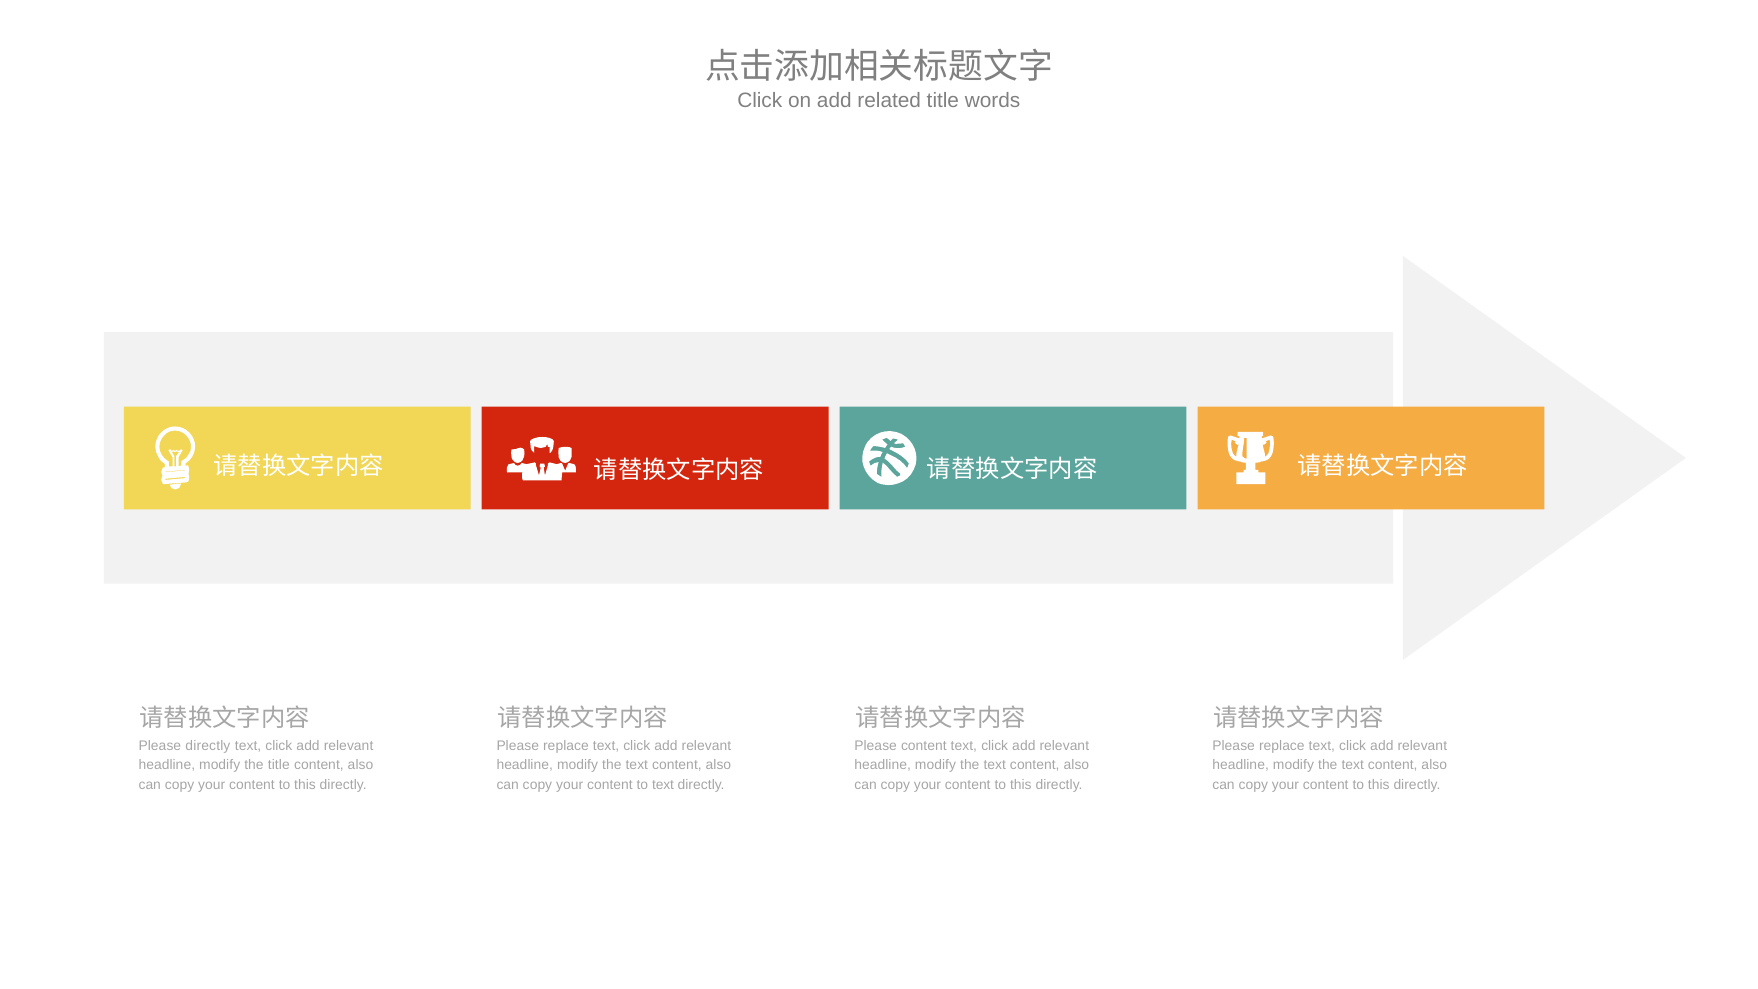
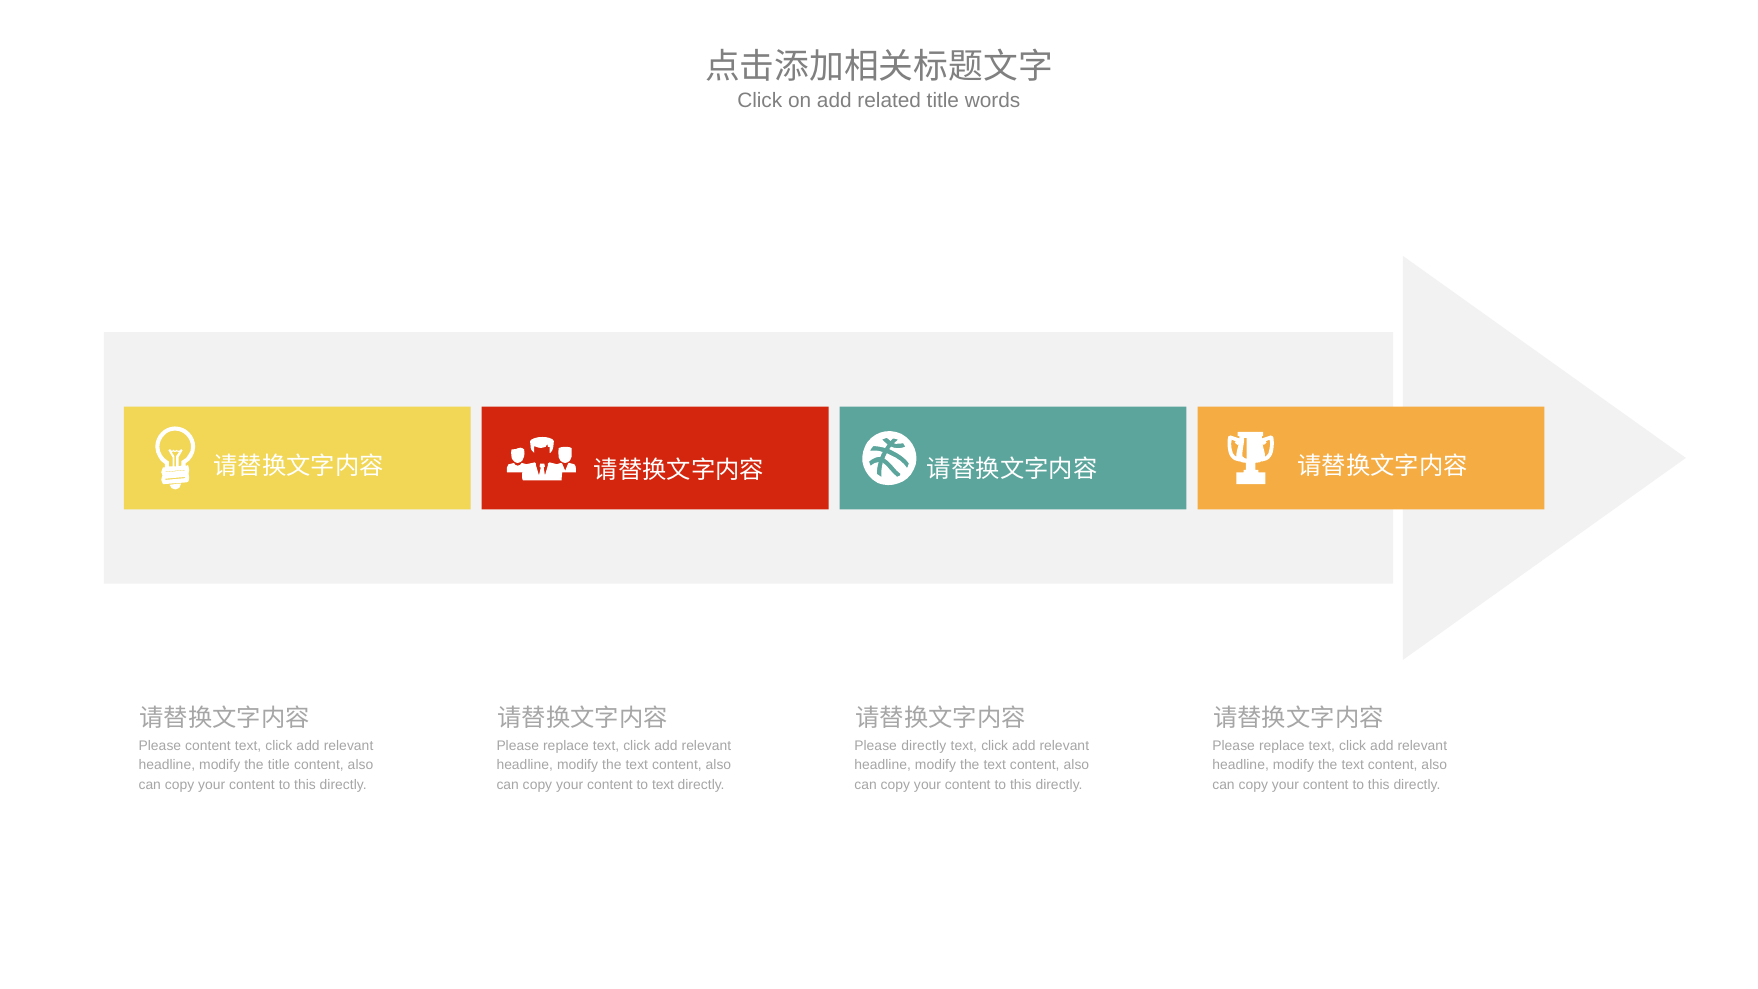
Please directly: directly -> content
Please content: content -> directly
